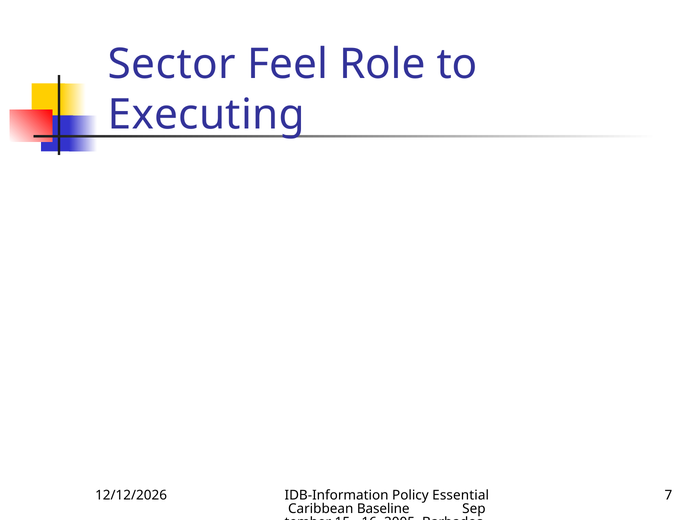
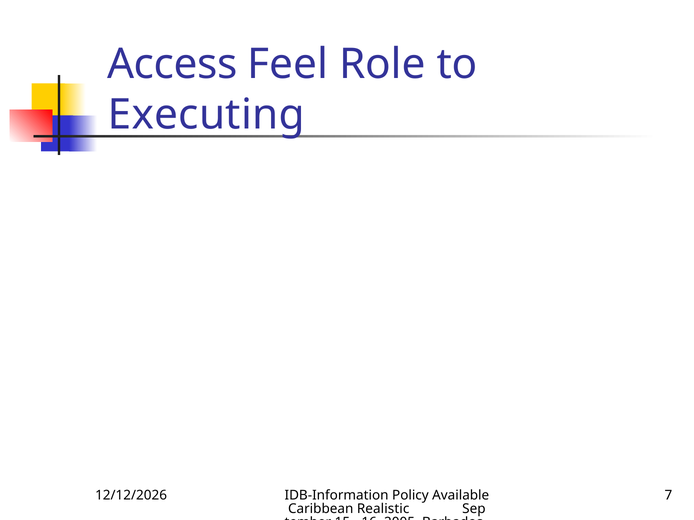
Sector: Sector -> Access
Essential: Essential -> Available
Baseline: Baseline -> Realistic
